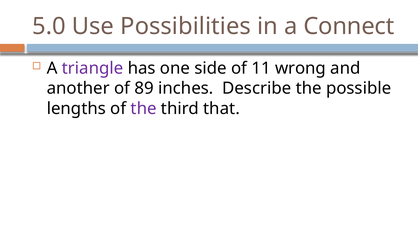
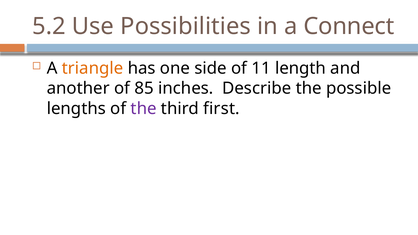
5.0: 5.0 -> 5.2
triangle colour: purple -> orange
wrong: wrong -> length
89: 89 -> 85
that: that -> first
